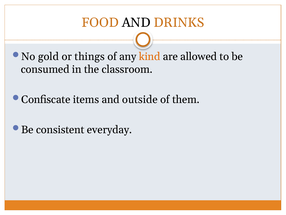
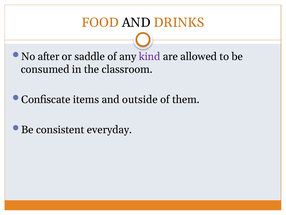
gold: gold -> after
things: things -> saddle
kind colour: orange -> purple
